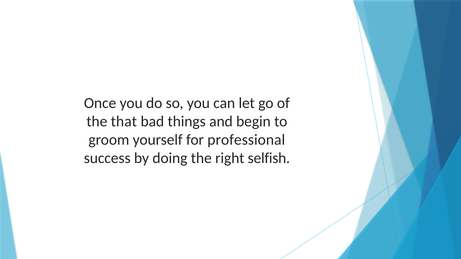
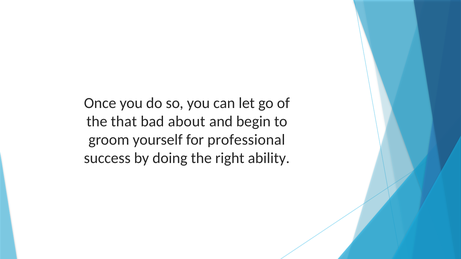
things: things -> about
selfish: selfish -> ability
